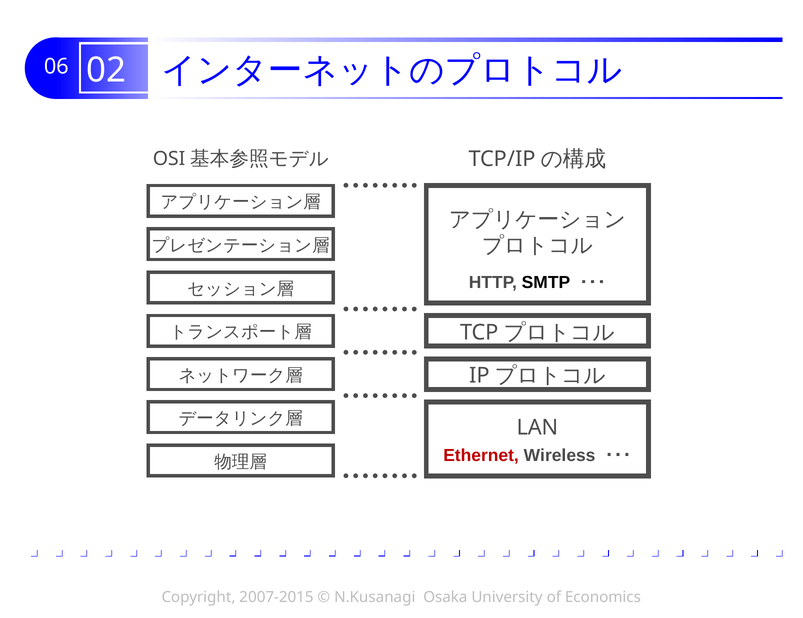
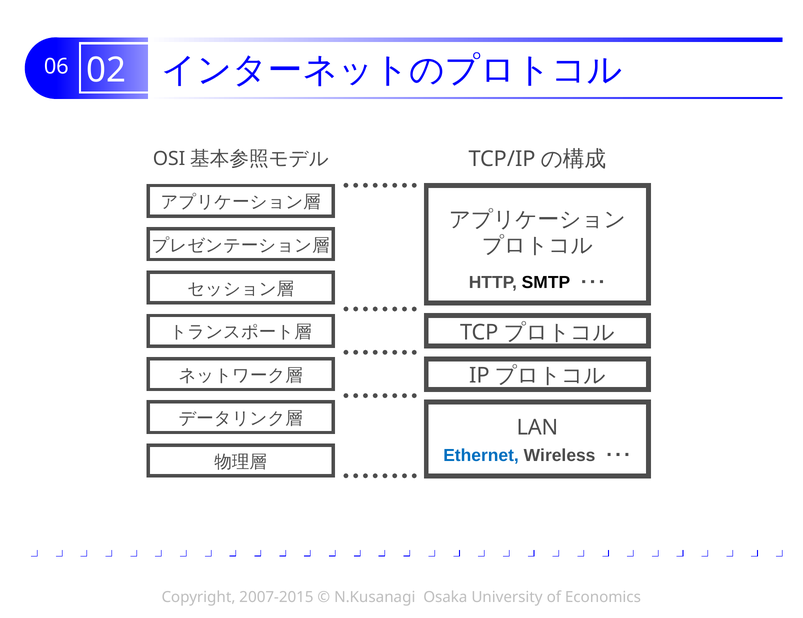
Ethernet colour: red -> blue
